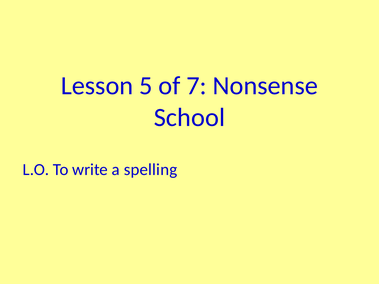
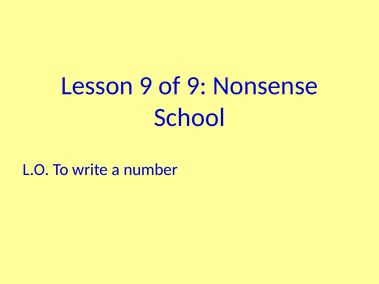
Lesson 5: 5 -> 9
of 7: 7 -> 9
spelling: spelling -> number
